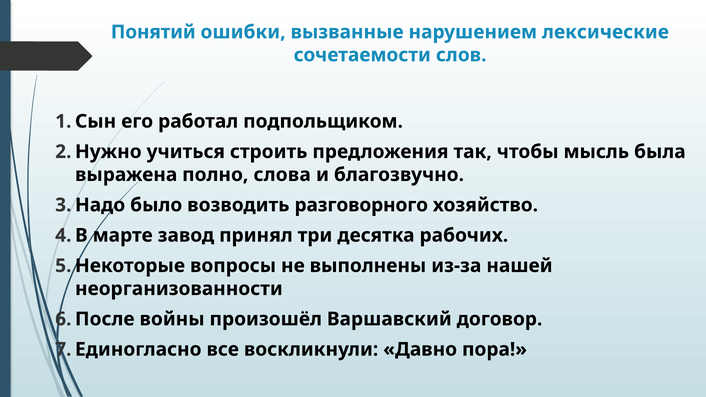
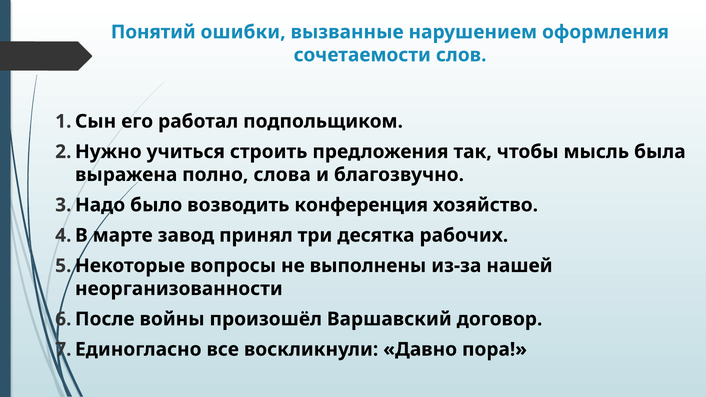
лексические: лексические -> оформления
разговорного: разговорного -> конференция
